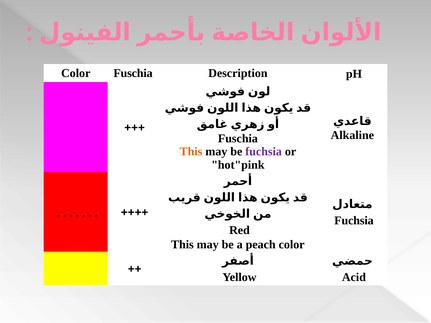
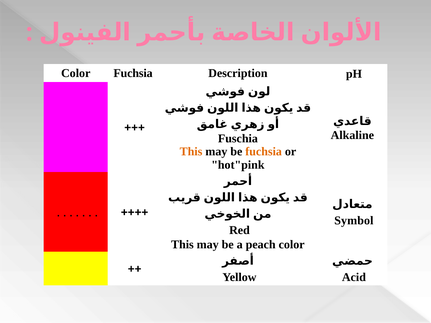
Color Fuschia: Fuschia -> Fuchsia
fuchsia at (264, 152) colour: purple -> orange
Fuchsia at (354, 221): Fuchsia -> Symbol
